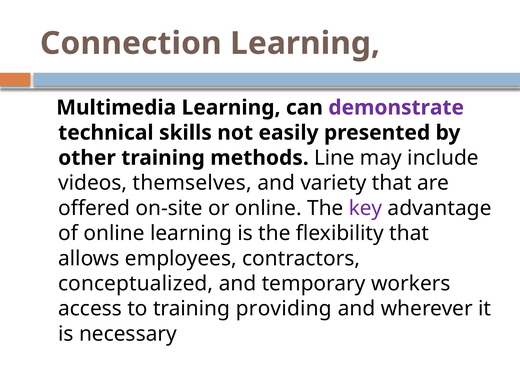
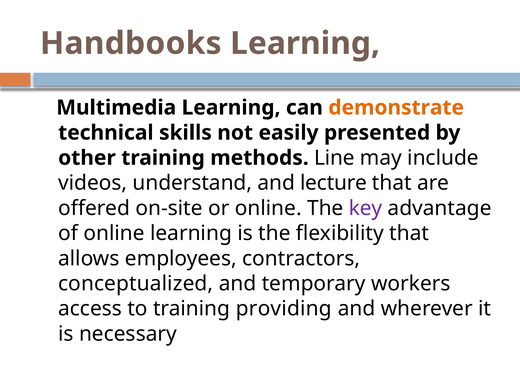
Connection: Connection -> Handbooks
demonstrate colour: purple -> orange
themselves: themselves -> understand
variety: variety -> lecture
